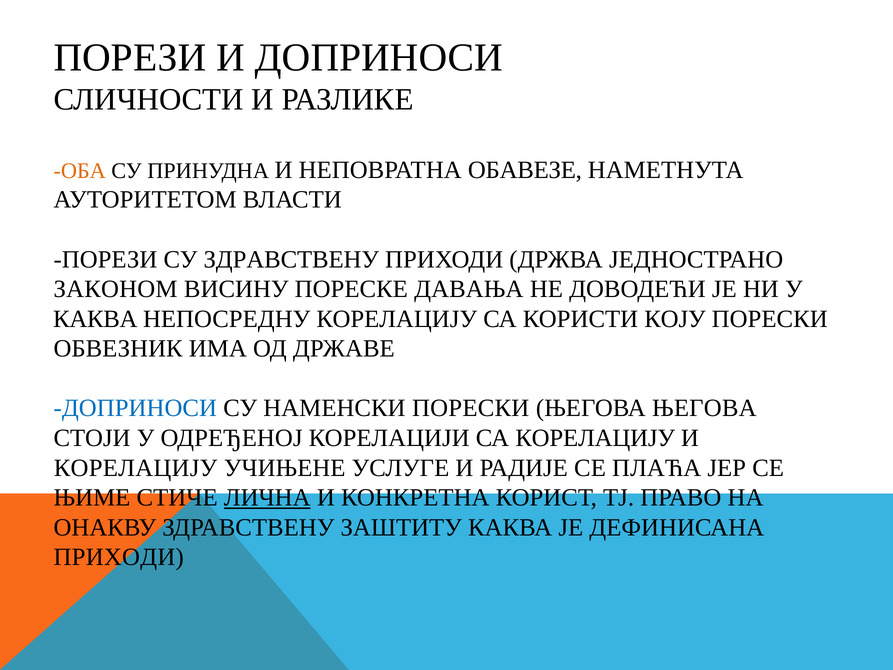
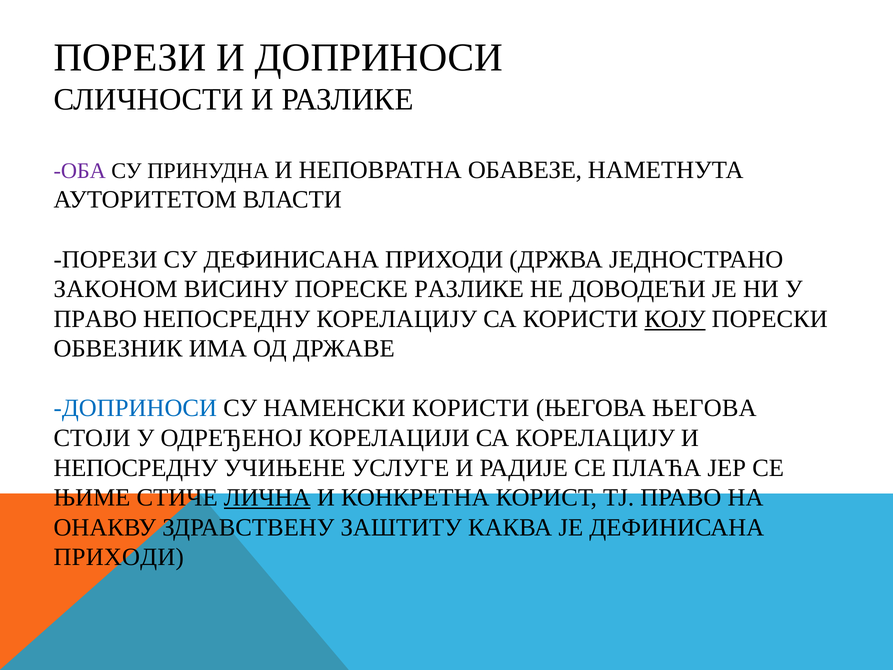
ОБА colour: orange -> purple
СУ ЗДРАВСТВЕНУ: ЗДРАВСТВЕНУ -> ДЕФИНИСАНА
ПОРЕСКЕ ДАВАЊА: ДАВАЊА -> РАЗЛИКЕ
КАКВА at (95, 319): КАКВА -> ПРАВО
КОЈУ underline: none -> present
НАМЕНСКИ ПОРЕСКИ: ПОРЕСКИ -> КОРИСТИ
КОРЕЛАЦИЈУ at (136, 468): КОРЕЛАЦИЈУ -> НЕПОСРЕДНУ
